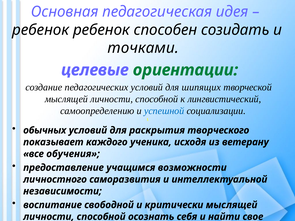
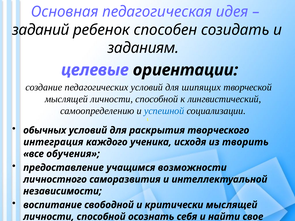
ребенок at (41, 30): ребенок -> заданий
точками: точками -> заданиям
ориентации colour: green -> black
показывает: показывает -> интеграция
ветерану: ветерану -> творить
